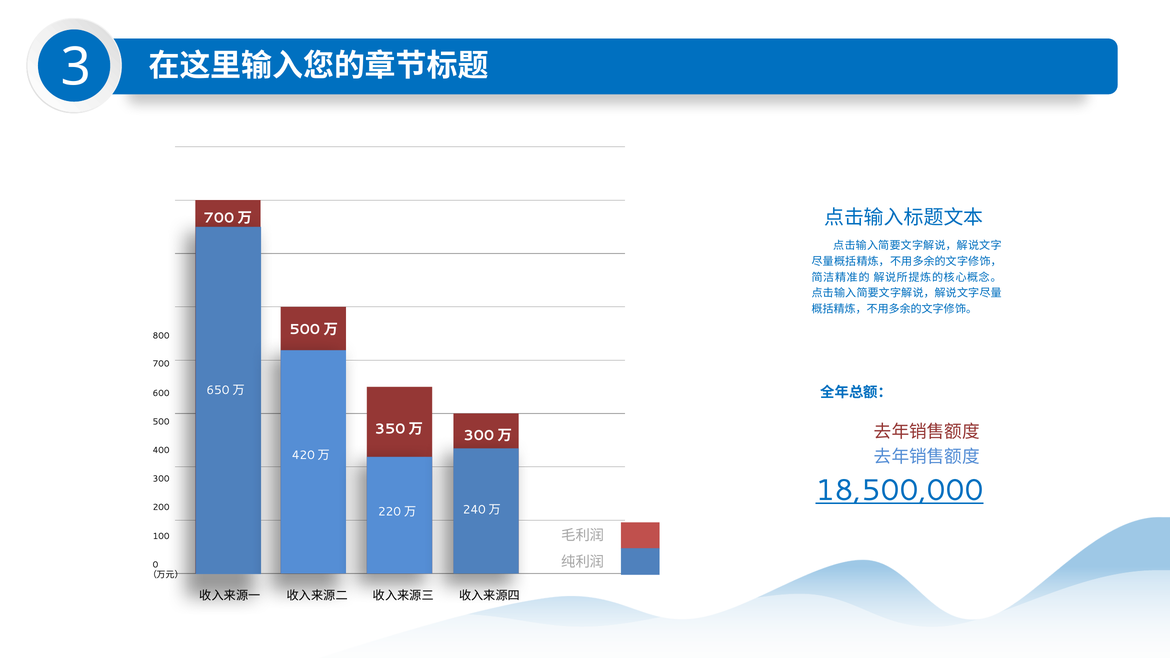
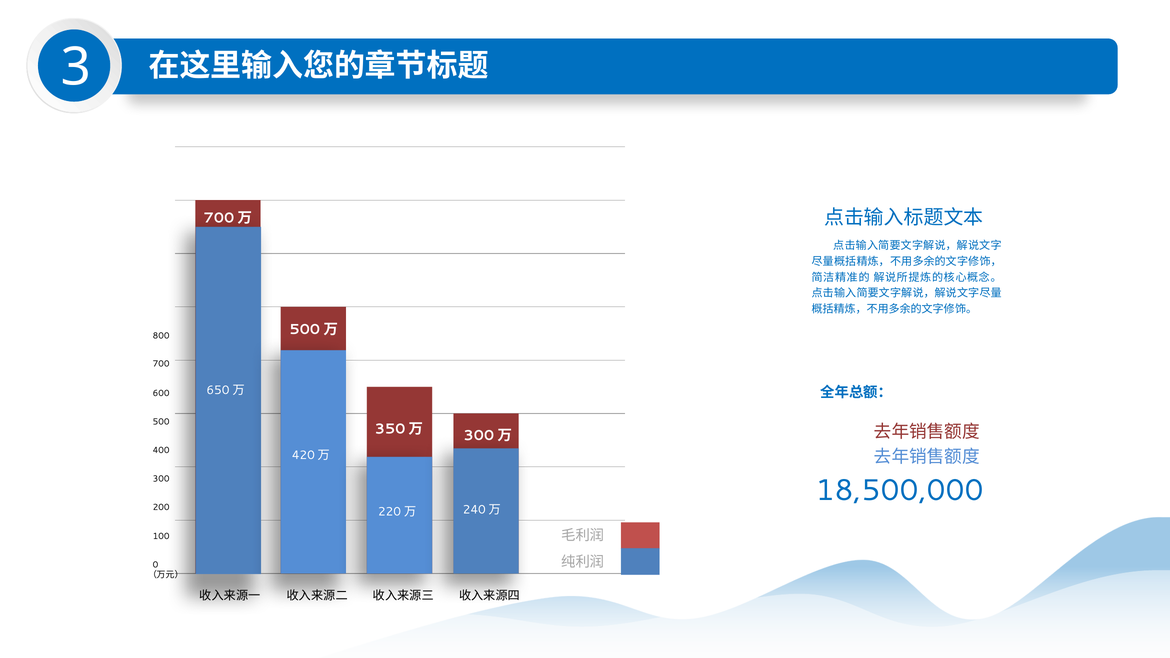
18,500,000 underline: present -> none
